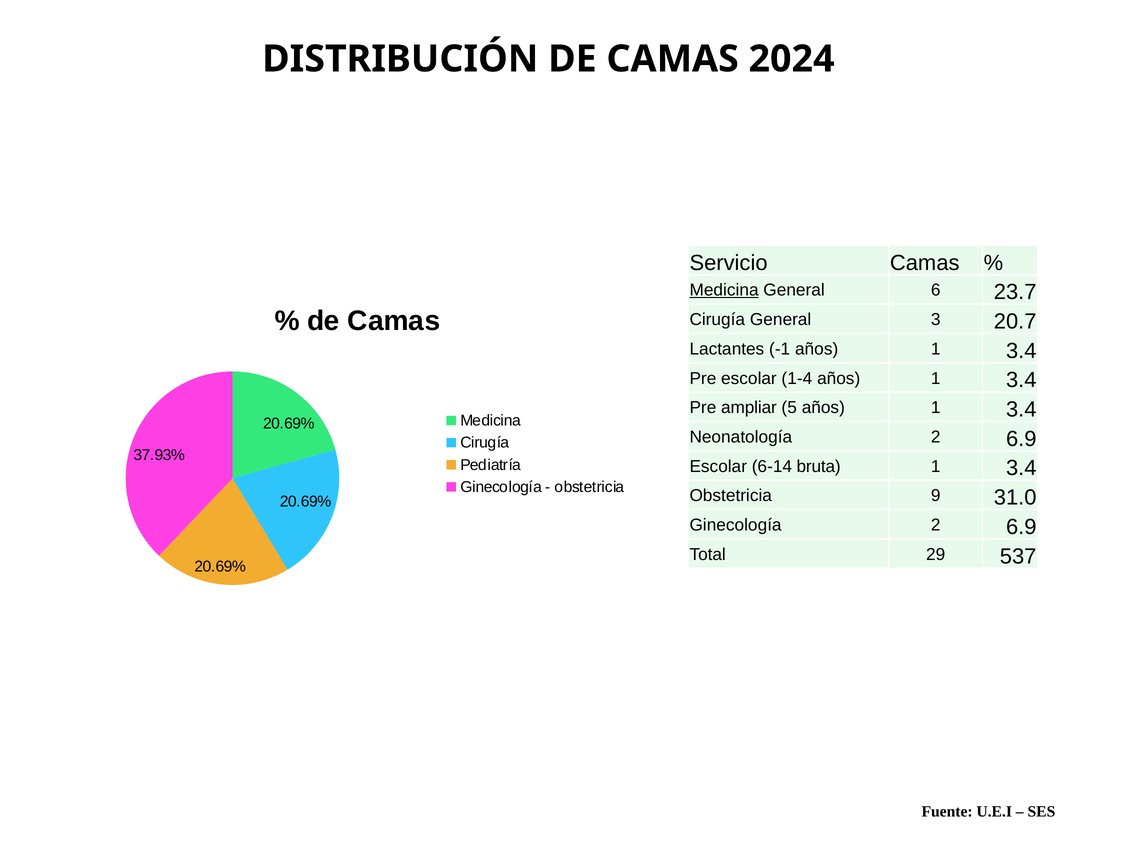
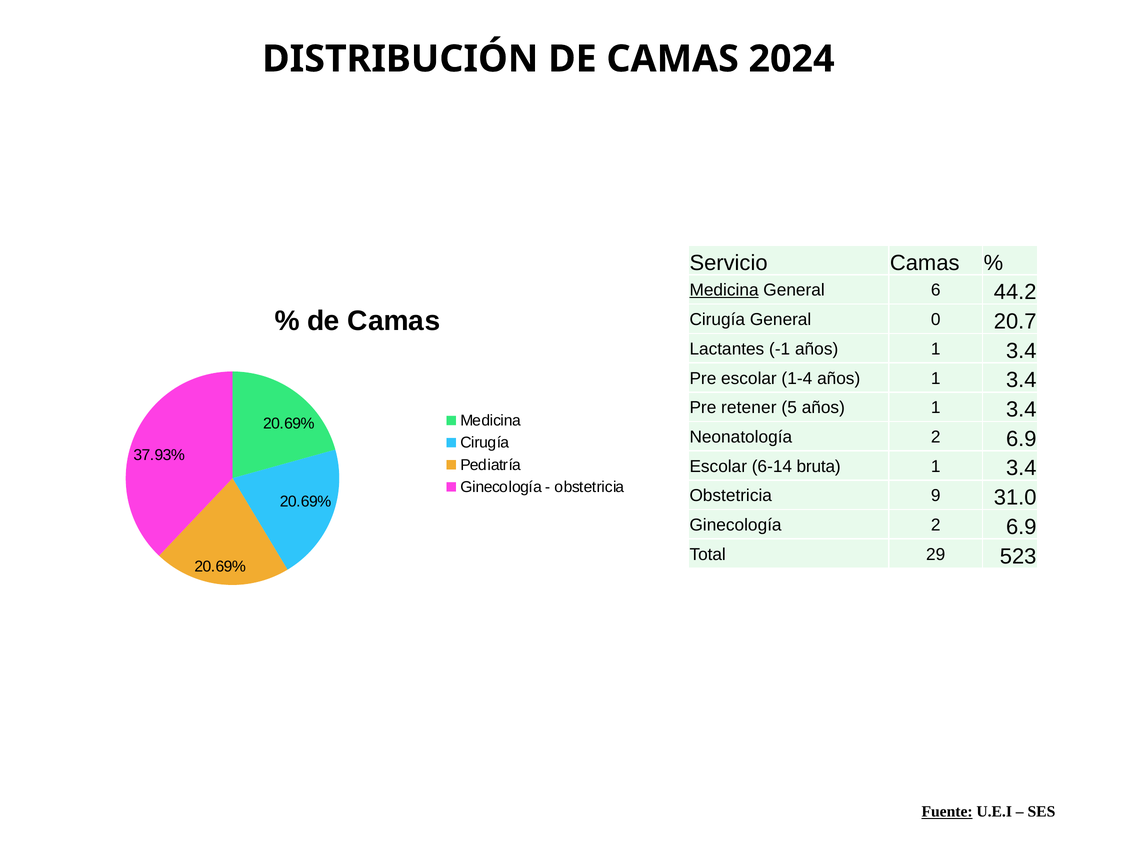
23.7: 23.7 -> 44.2
3: 3 -> 0
ampliar: ampliar -> retener
537: 537 -> 523
Fuente underline: none -> present
